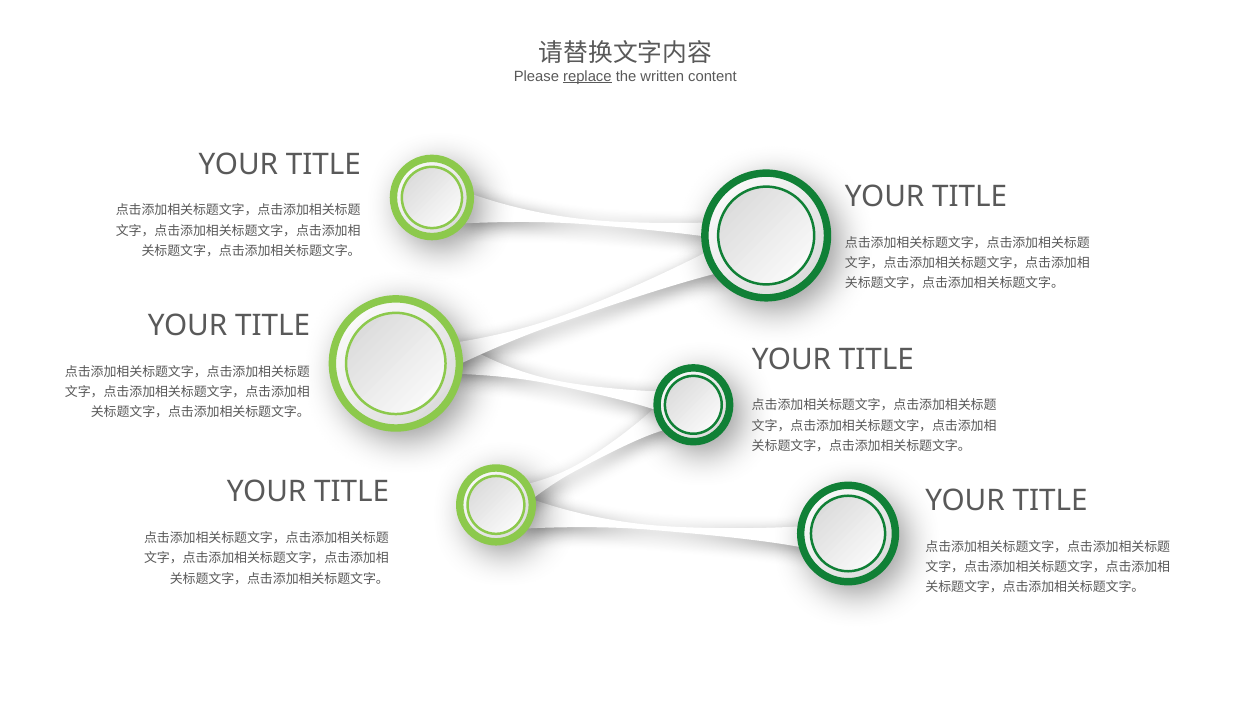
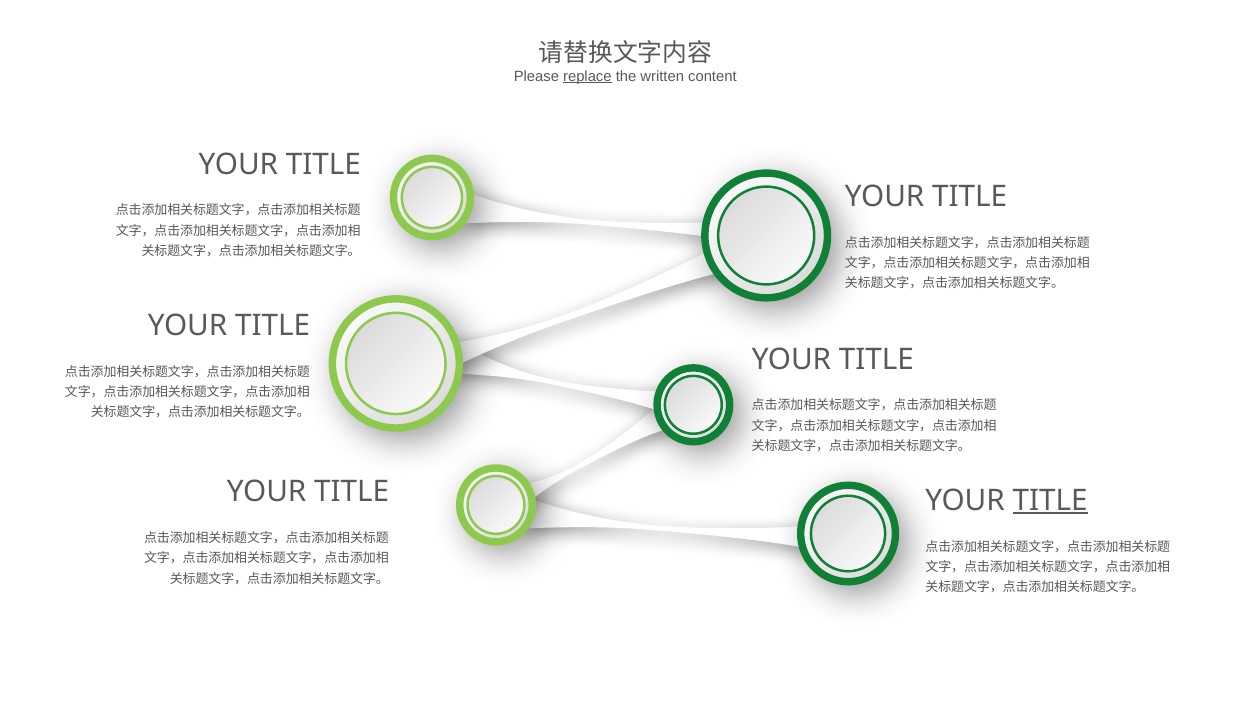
TITLE at (1050, 500) underline: none -> present
